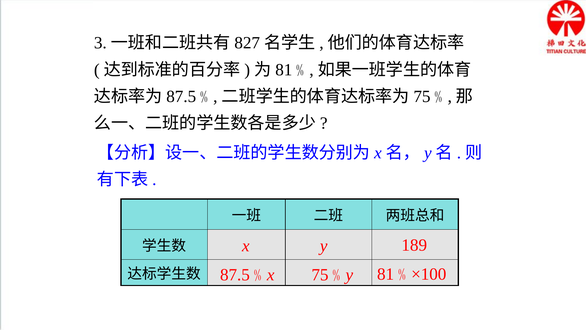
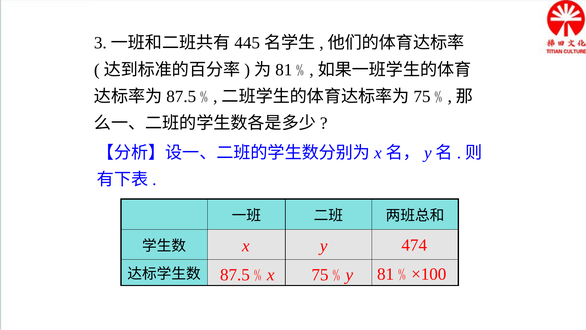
827: 827 -> 445
189: 189 -> 474
